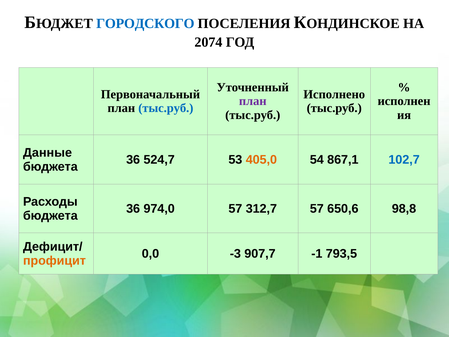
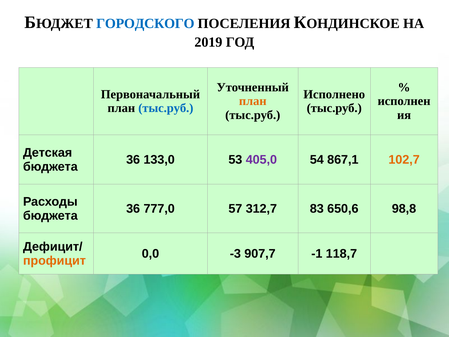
2074: 2074 -> 2019
план at (253, 101) colour: purple -> orange
Данные: Данные -> Детская
524,7: 524,7 -> 133,0
405,0 colour: orange -> purple
102,7 colour: blue -> orange
974,0: 974,0 -> 777,0
312,7 57: 57 -> 83
793,5: 793,5 -> 118,7
